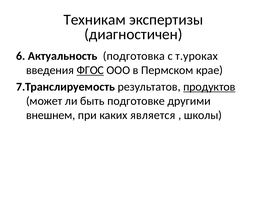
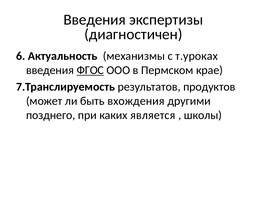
Техникам at (95, 20): Техникам -> Введения
подготовка: подготовка -> механизмы
продуктов underline: present -> none
подготовке: подготовке -> вхождения
внешнем: внешнем -> позднего
